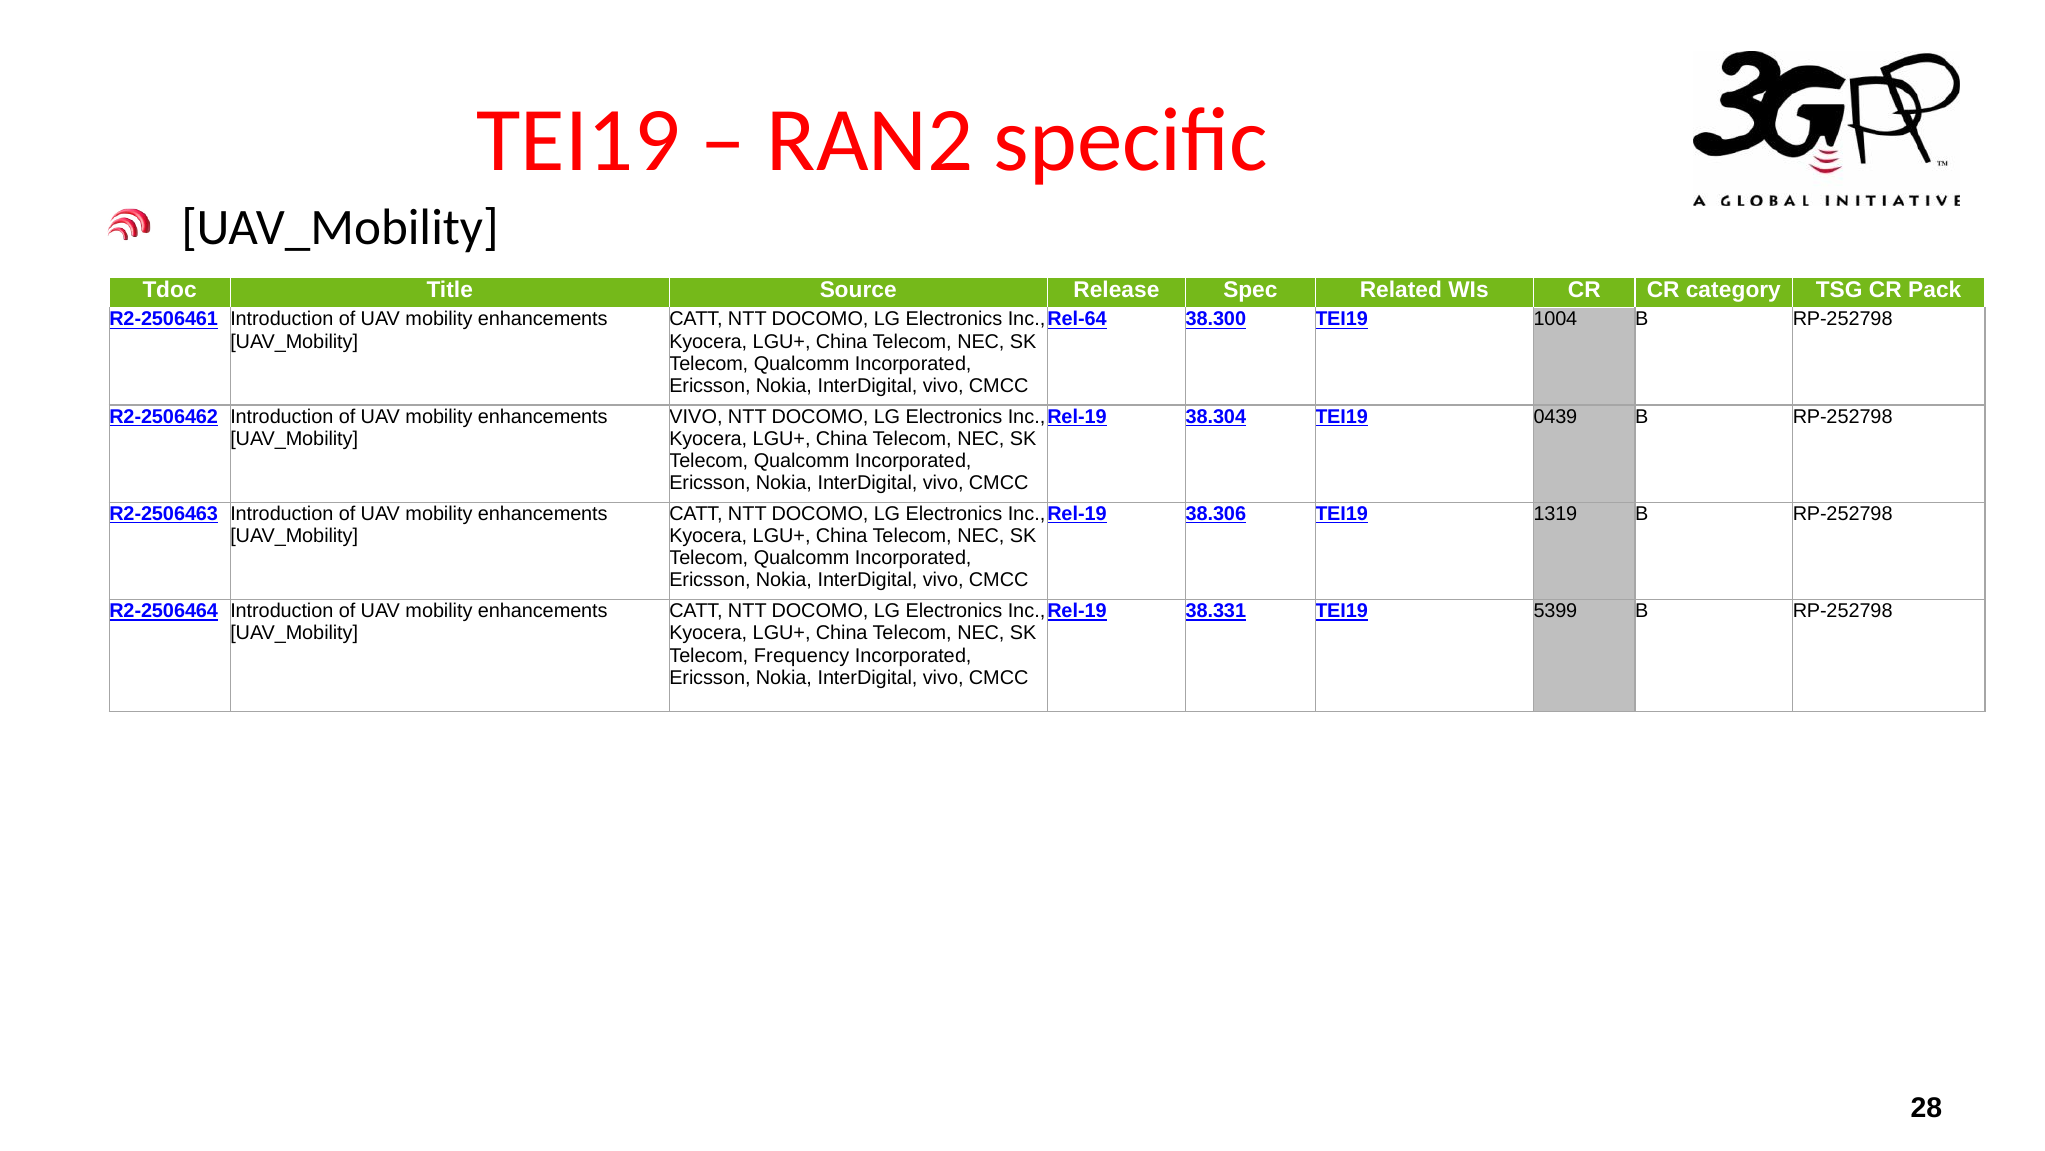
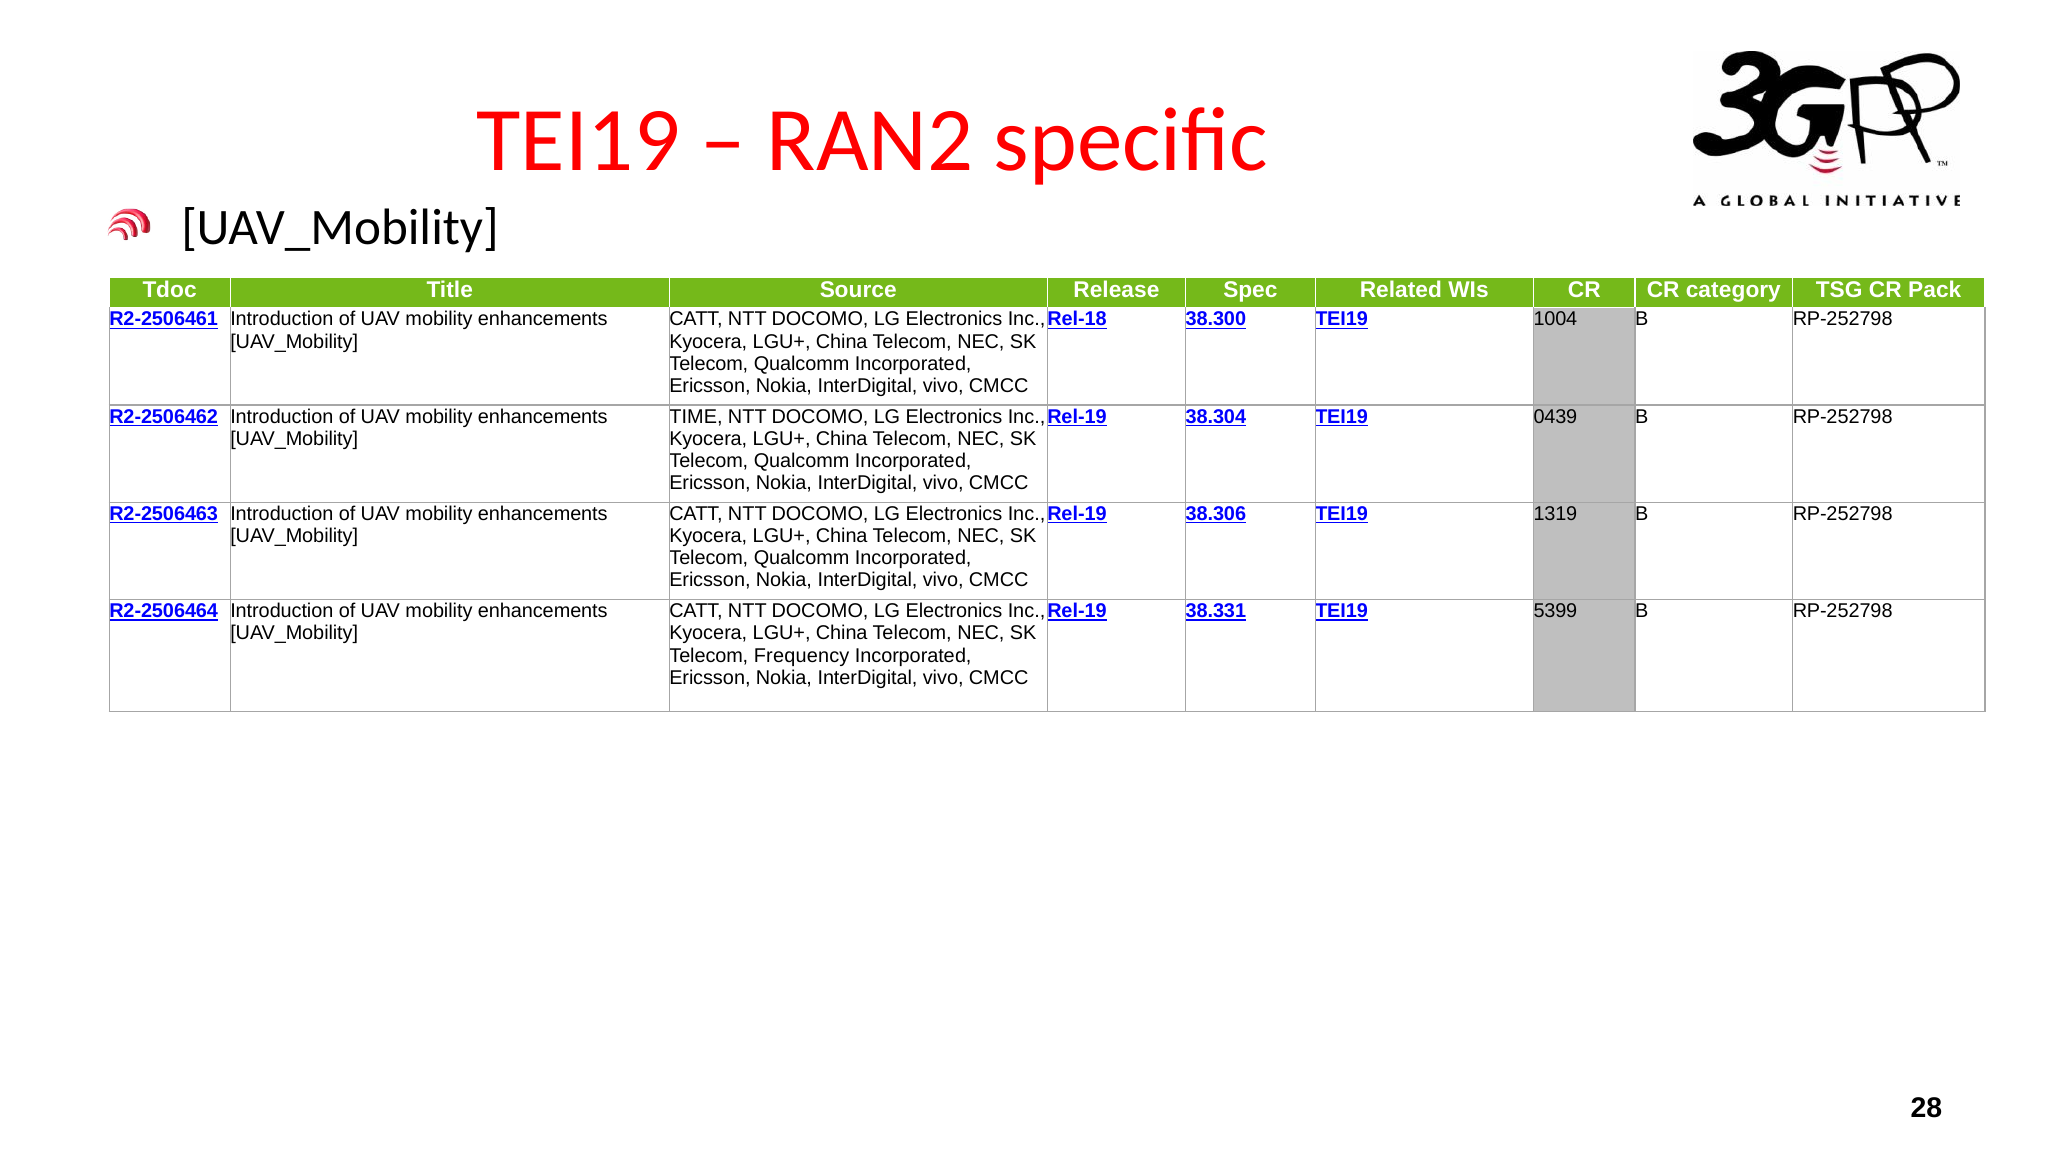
Rel-64: Rel-64 -> Rel-18
VIVO at (696, 416): VIVO -> TIME
